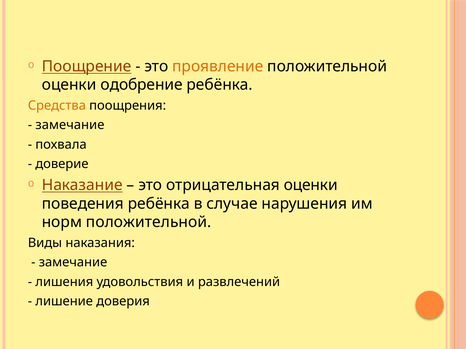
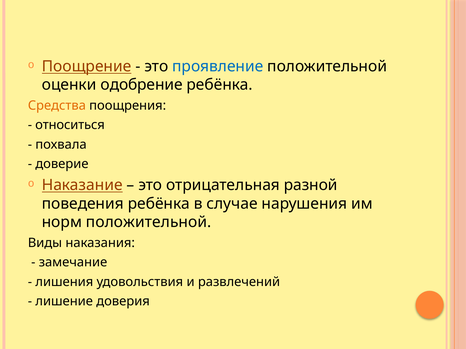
проявление colour: orange -> blue
замечание at (70, 125): замечание -> относиться
отрицательная оценки: оценки -> разной
